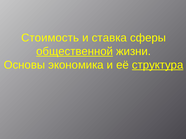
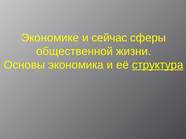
Стоимость: Стоимость -> Экономике
ставка: ставка -> сейчас
общественной underline: present -> none
